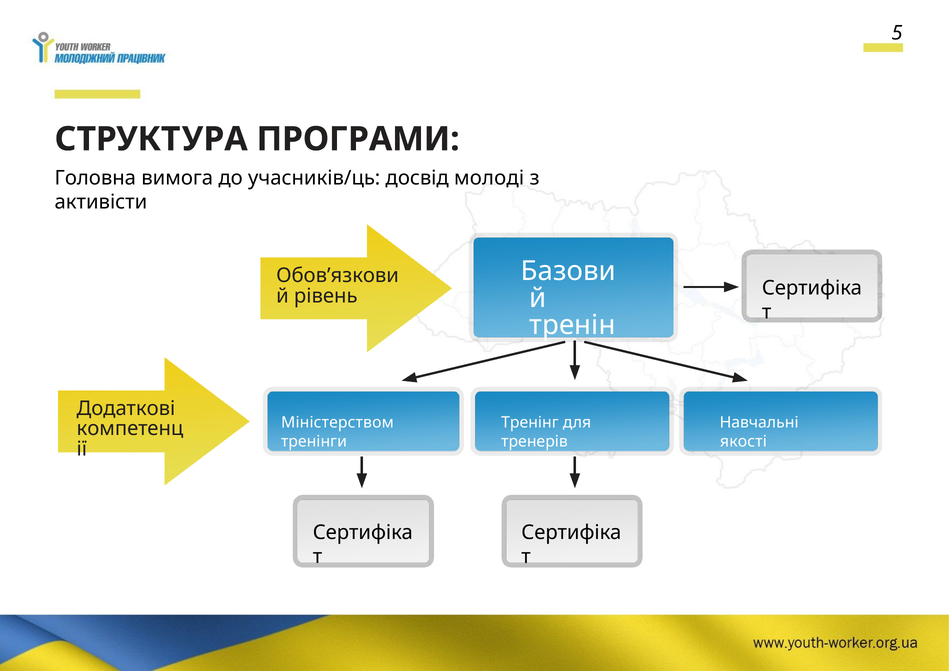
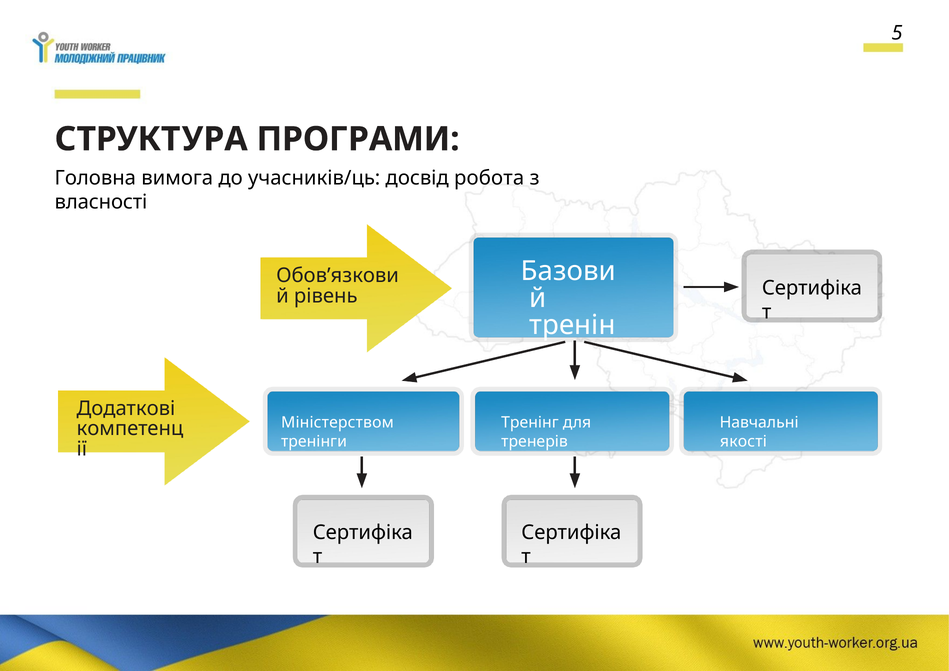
молоді: молоді -> робота
активісти: активісти -> власності
